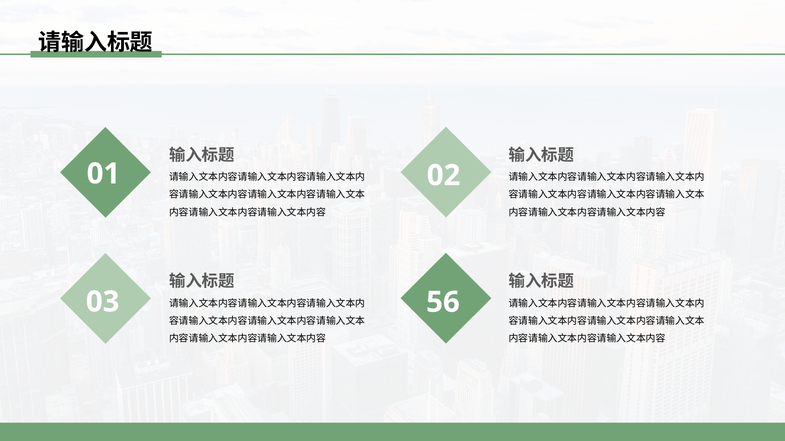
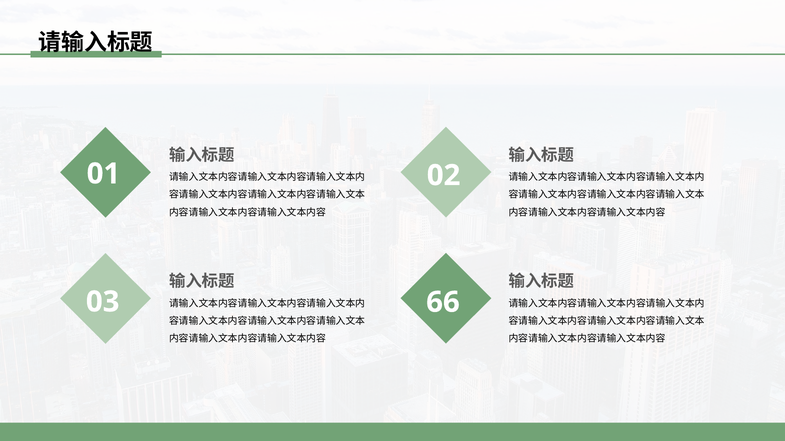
56: 56 -> 66
